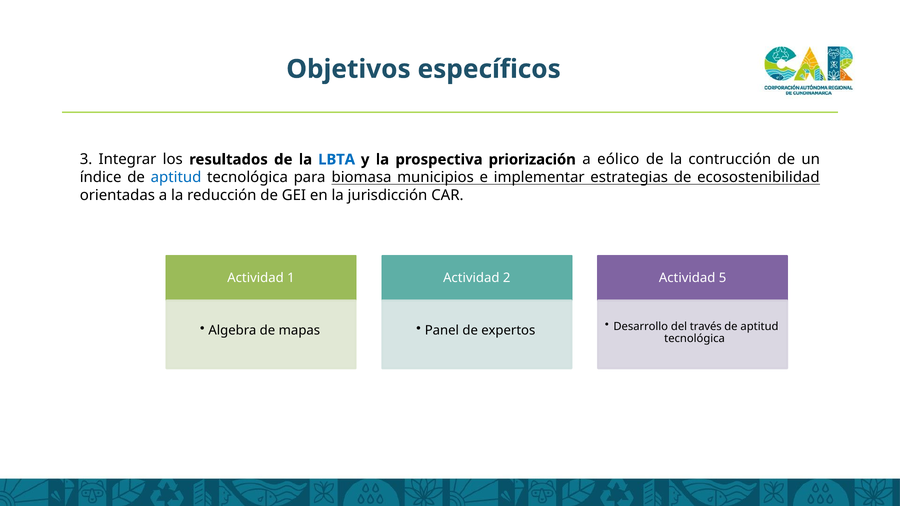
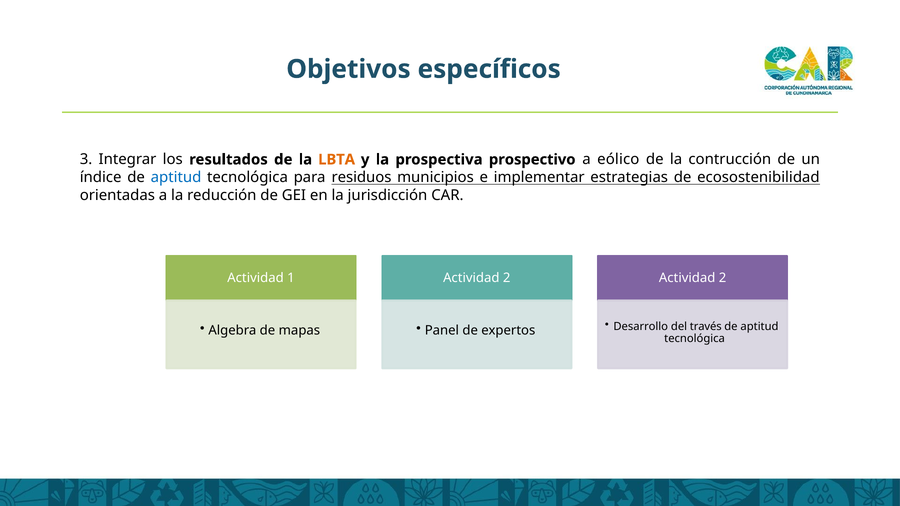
LBTA colour: blue -> orange
priorización: priorización -> prospectivo
biomasa: biomasa -> residuos
5 at (723, 278): 5 -> 2
